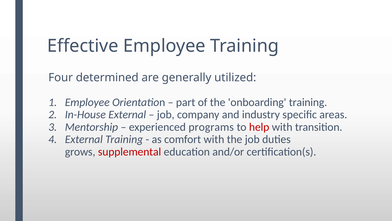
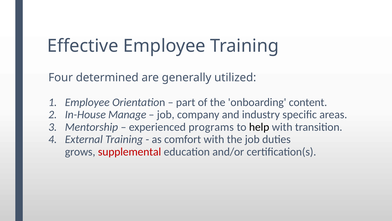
onboarding training: training -> content
In-House External: External -> Manage
help colour: red -> black
